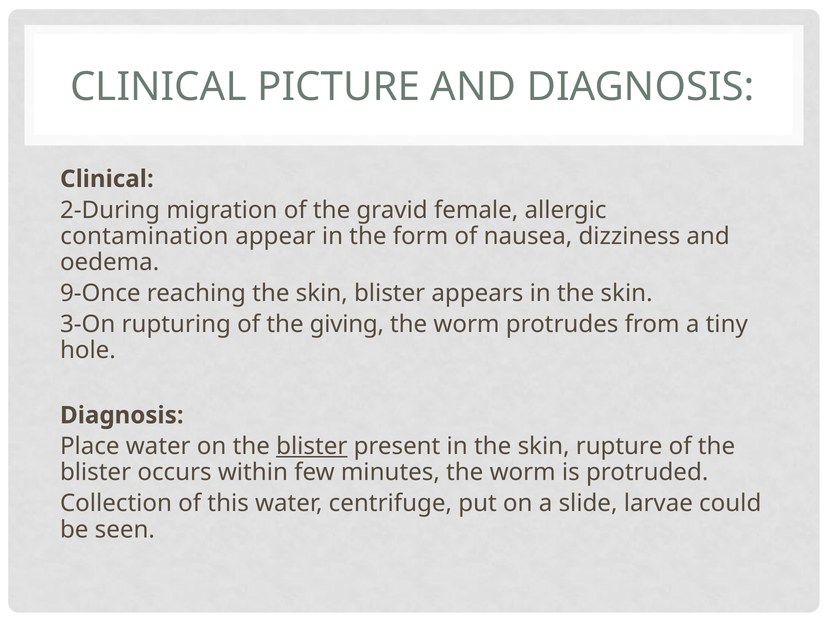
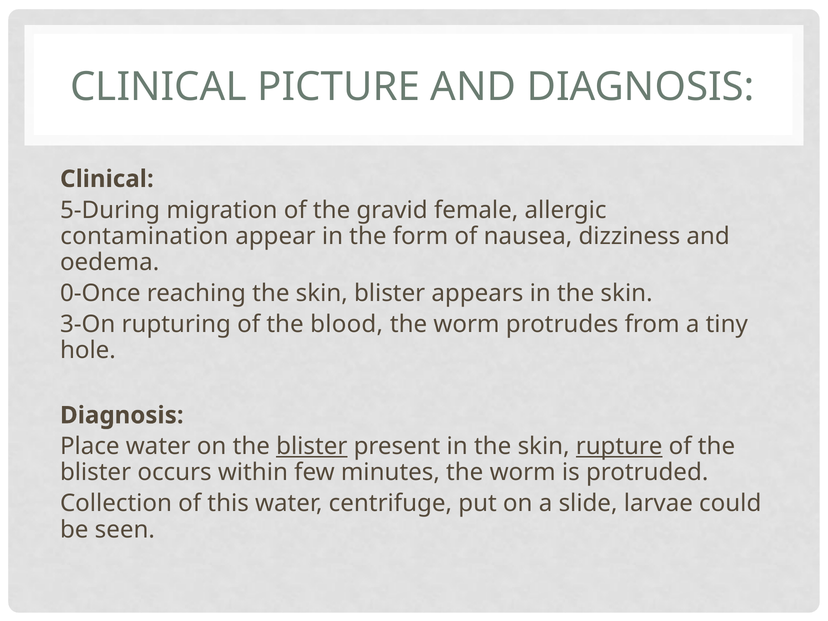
2-During: 2-During -> 5-During
9-Once: 9-Once -> 0-Once
giving: giving -> blood
rupture underline: none -> present
